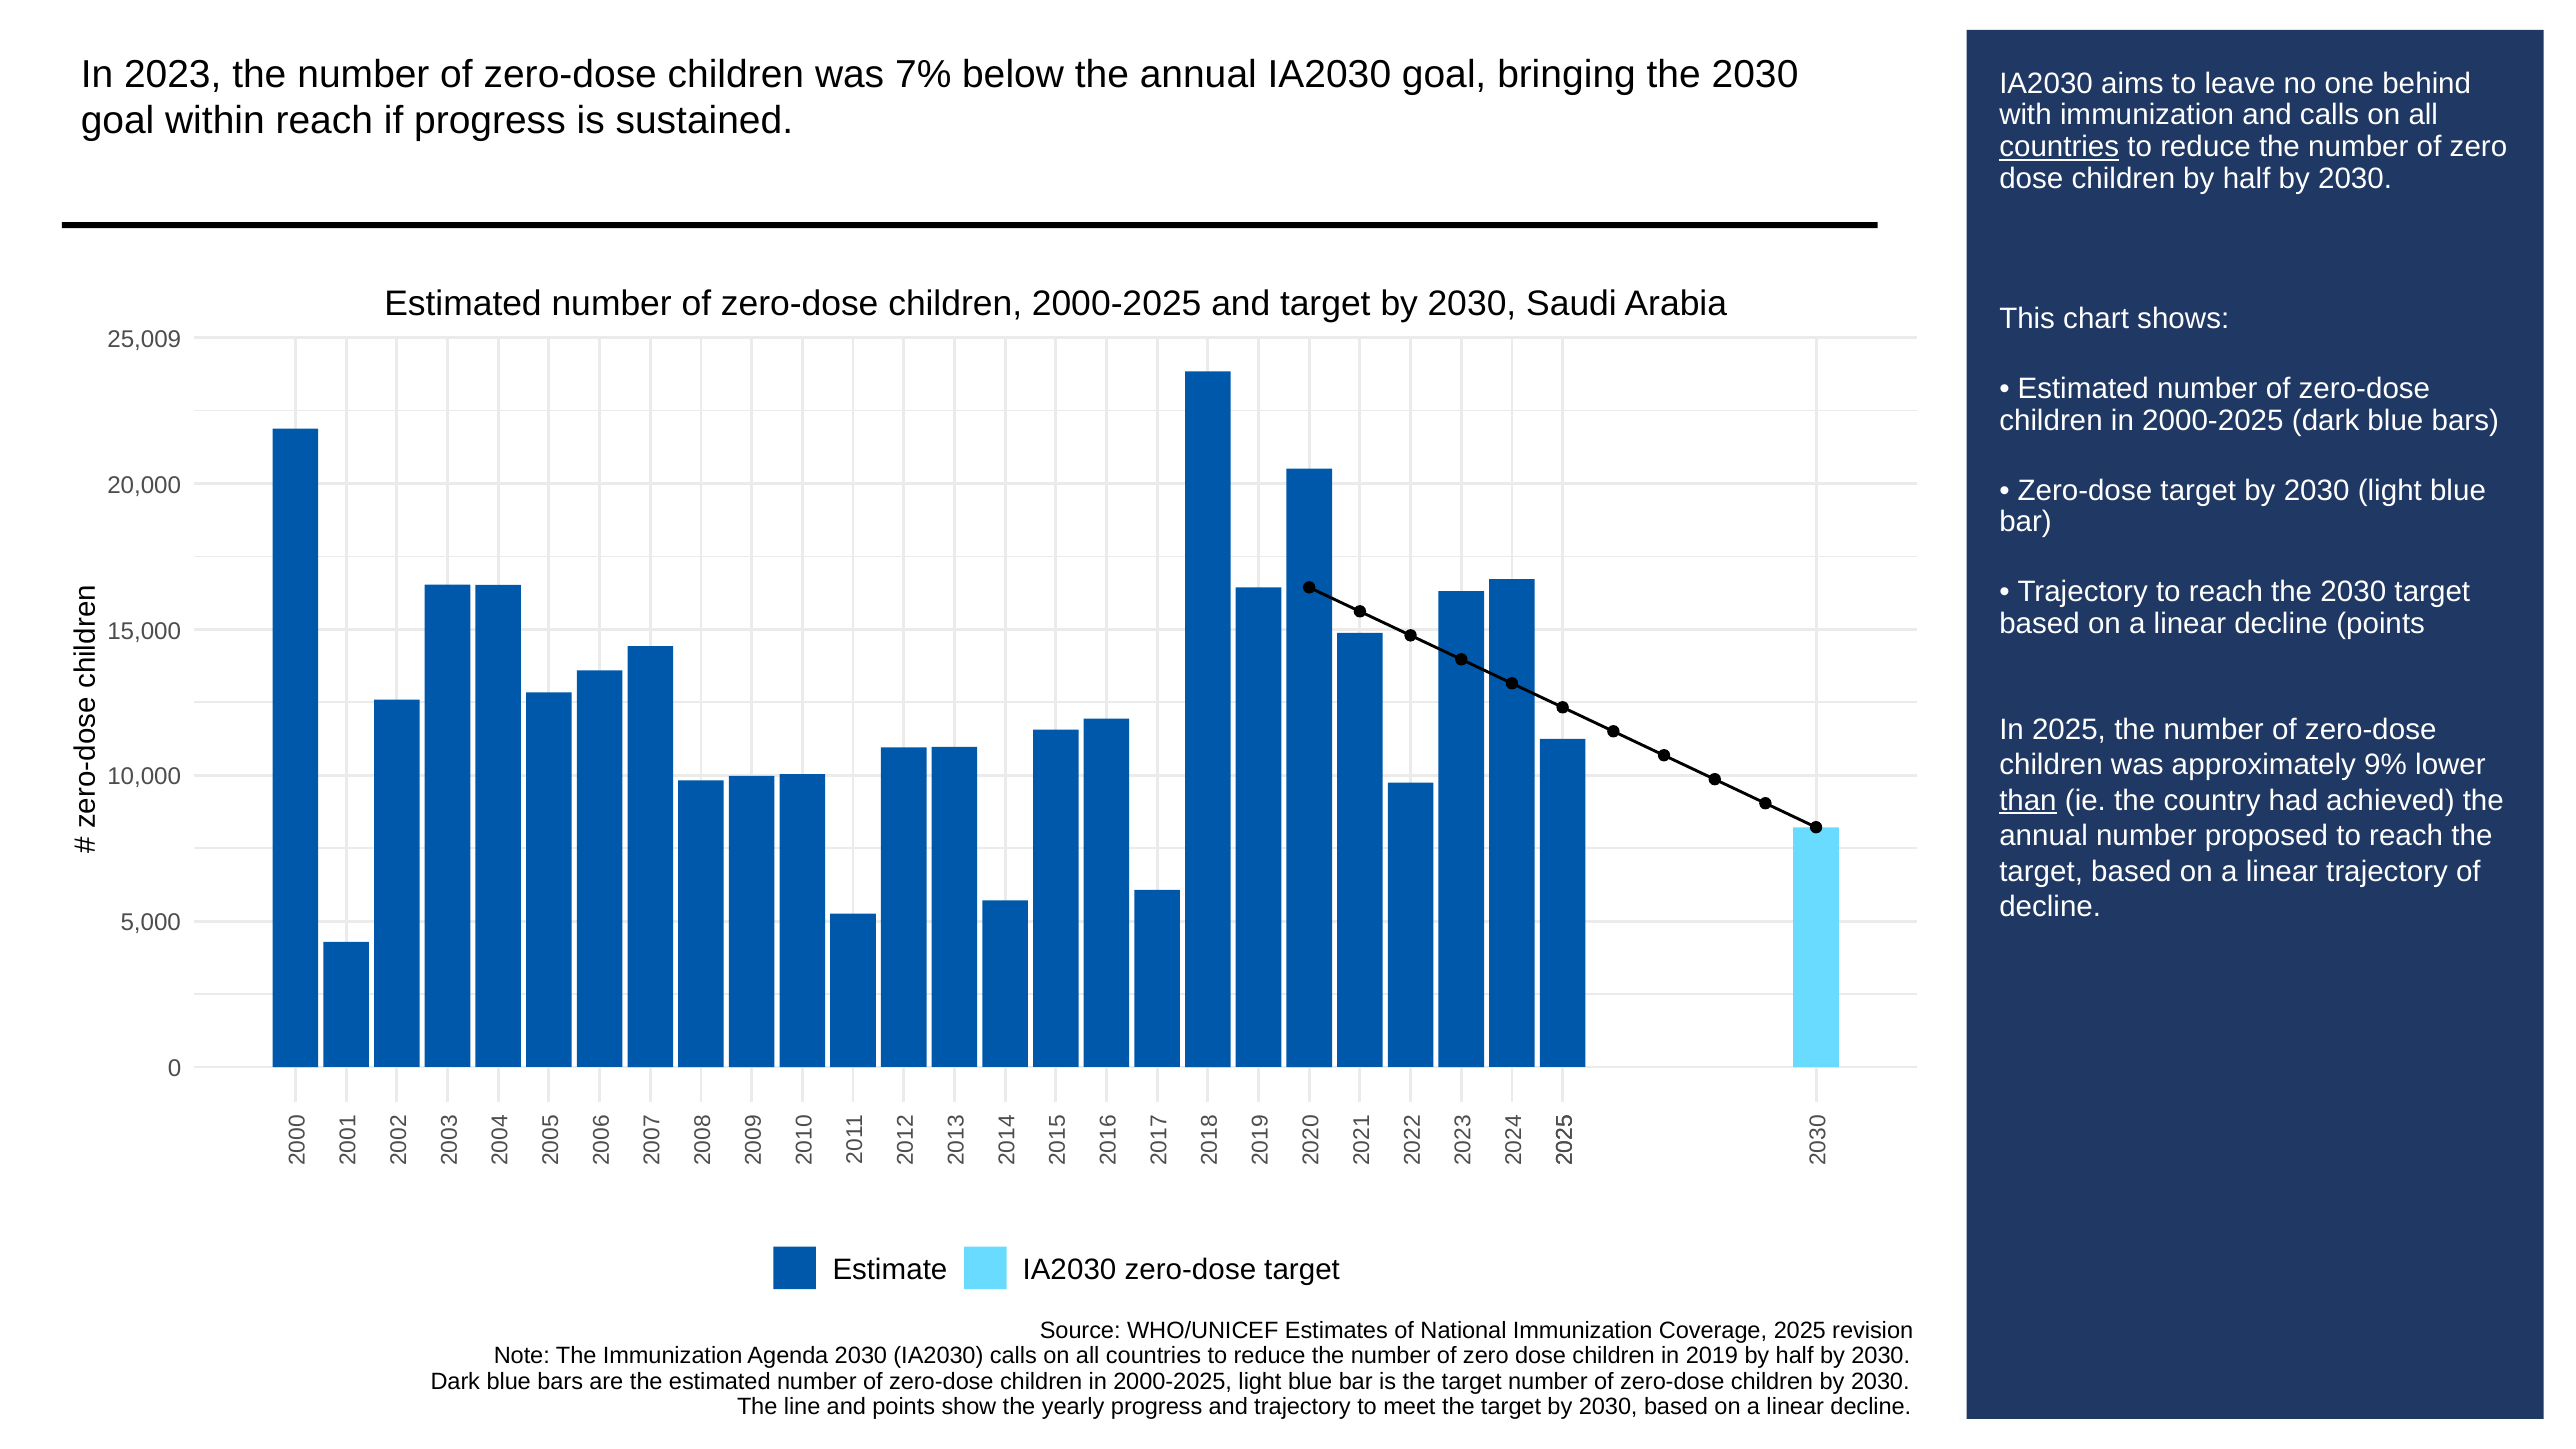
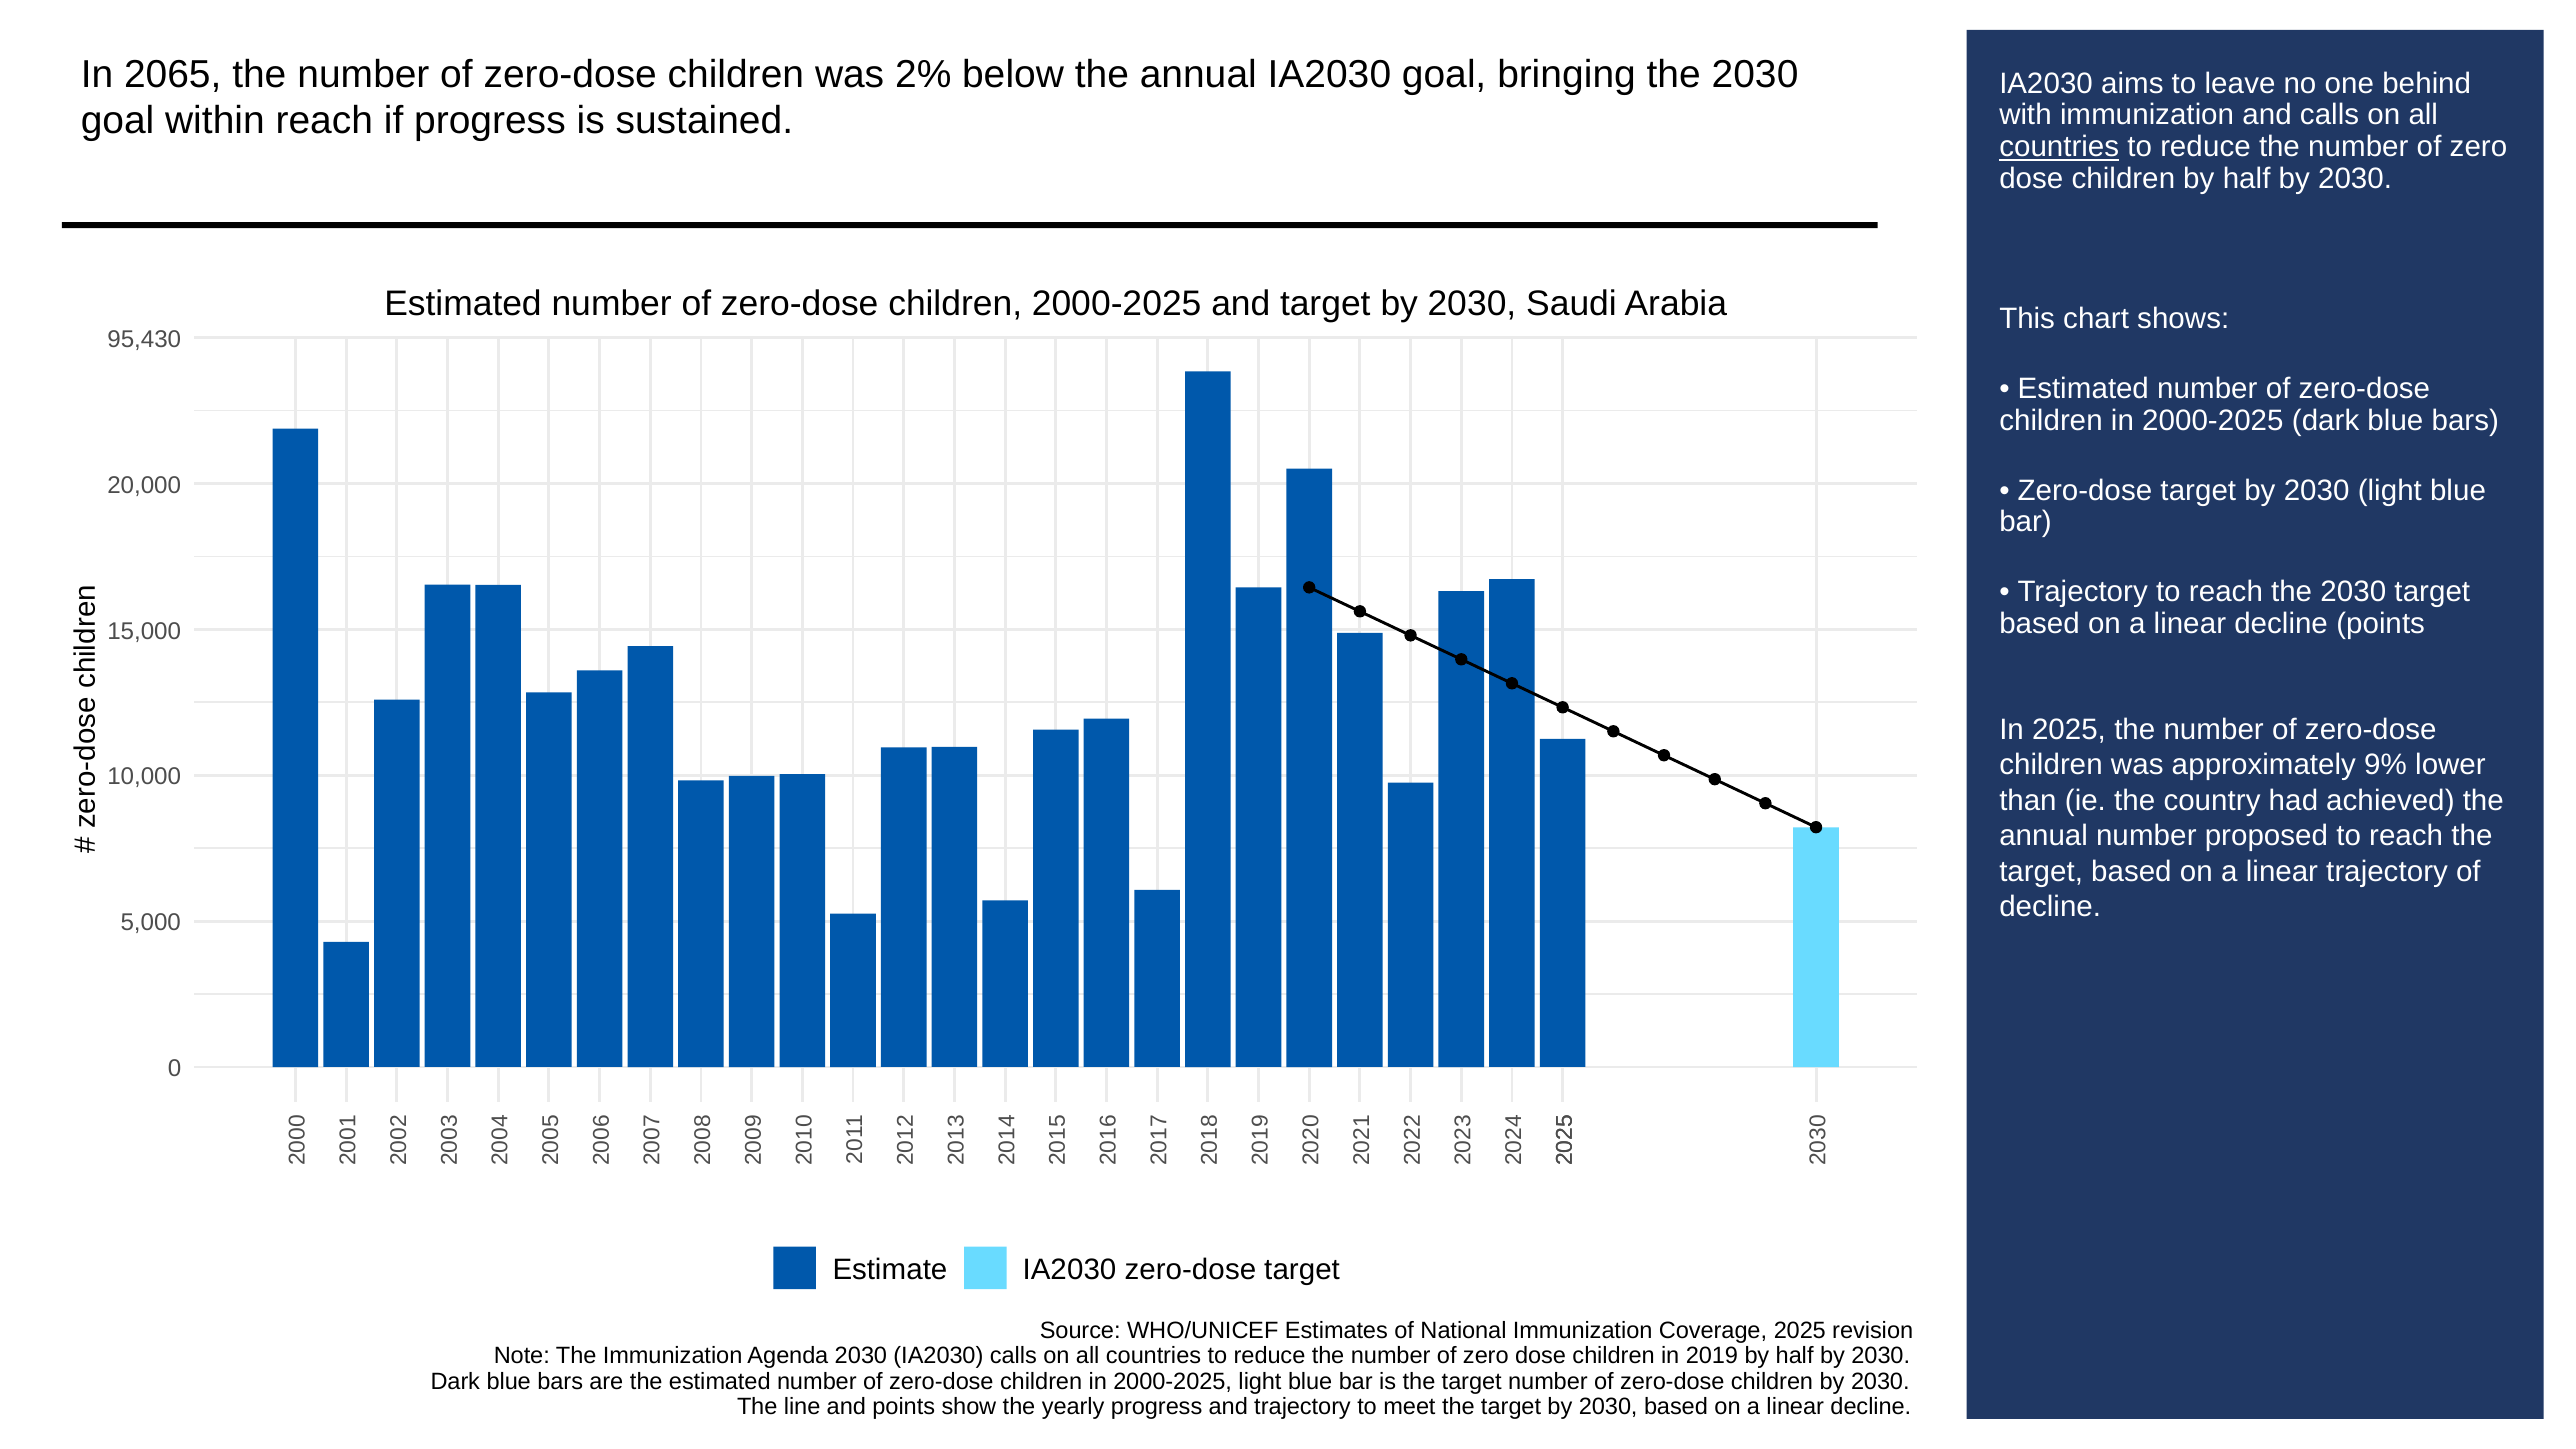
2023: 2023 -> 2065
7%: 7% -> 2%
25,009: 25,009 -> 95,430
than underline: present -> none
